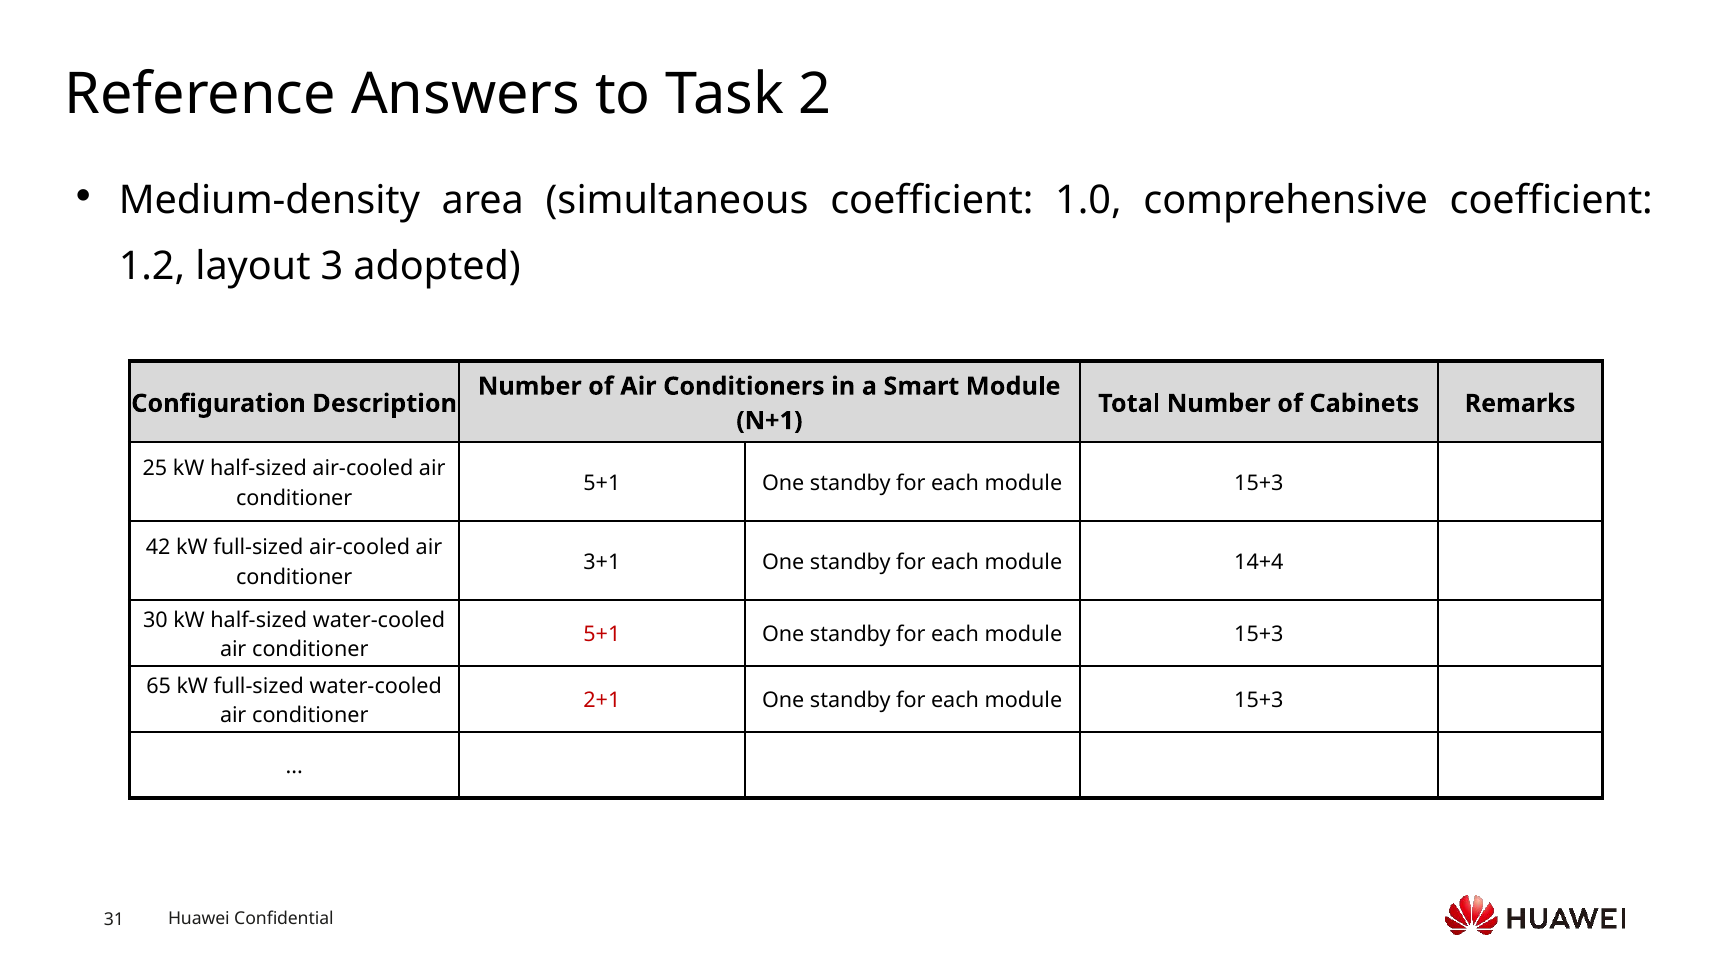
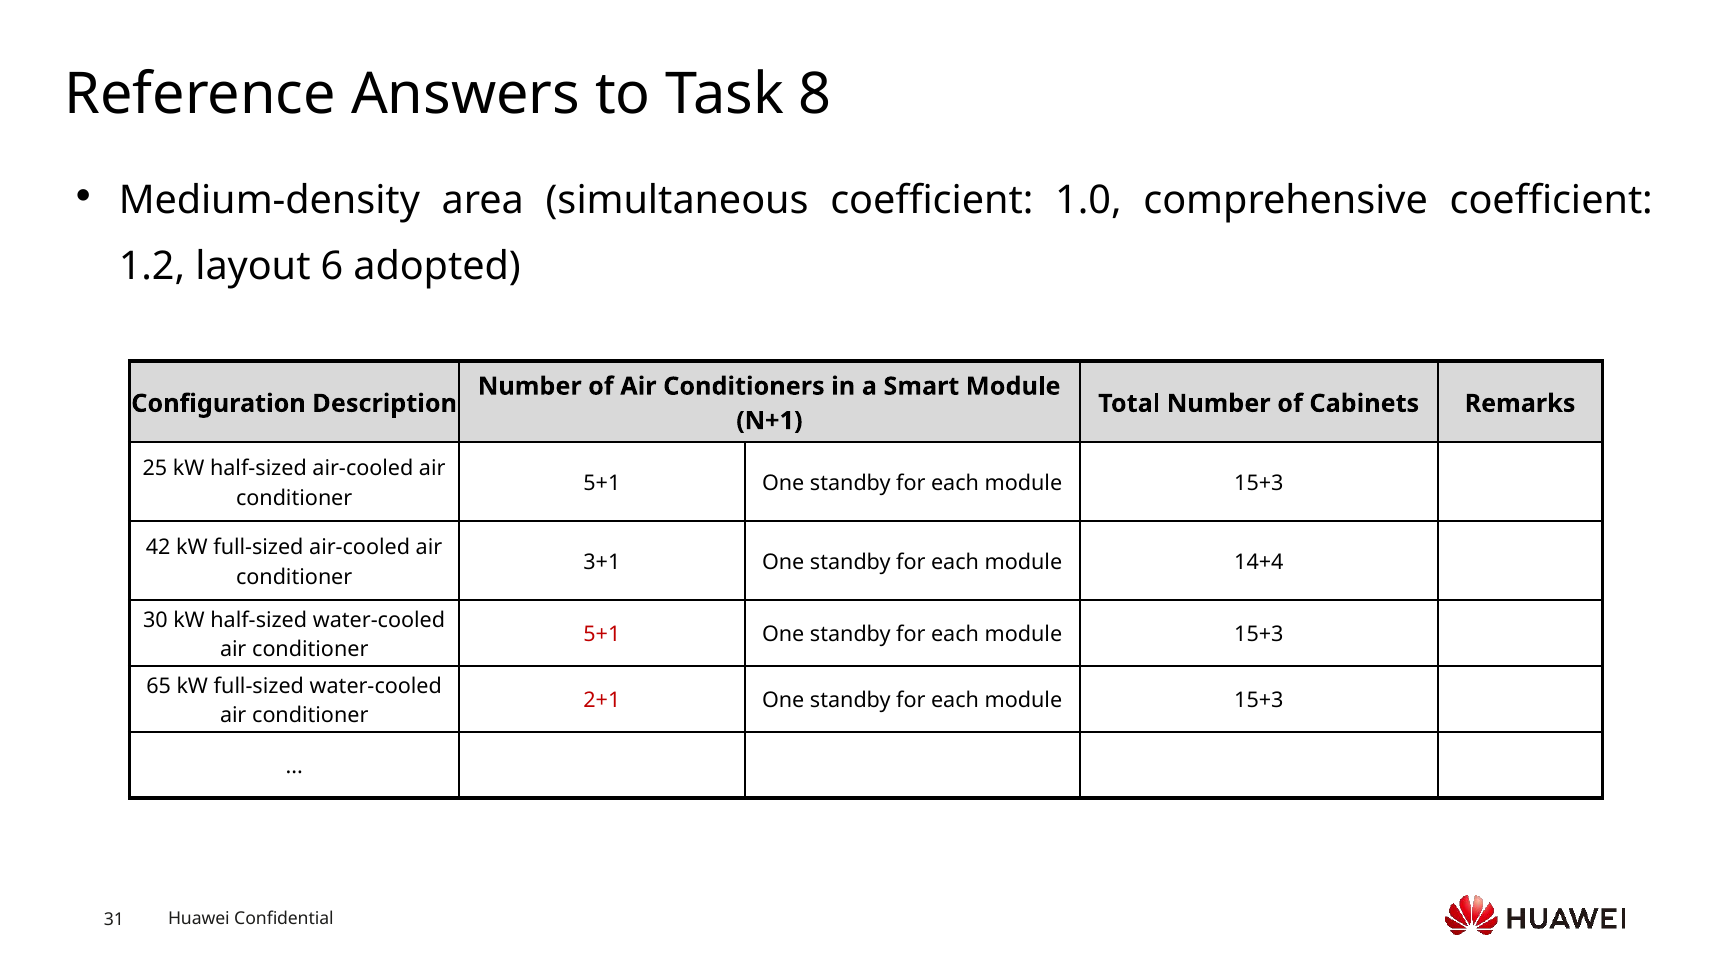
2: 2 -> 8
3: 3 -> 6
